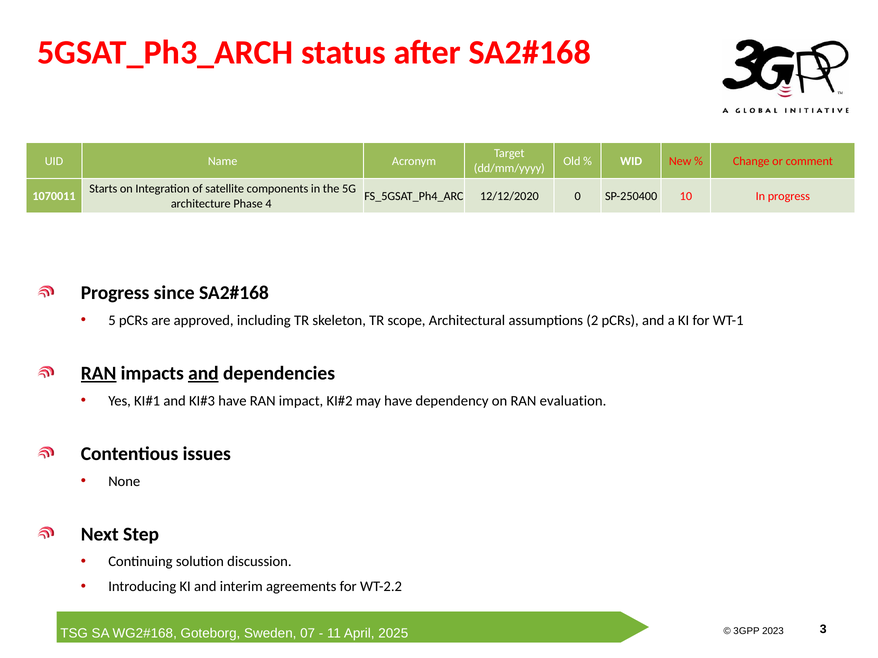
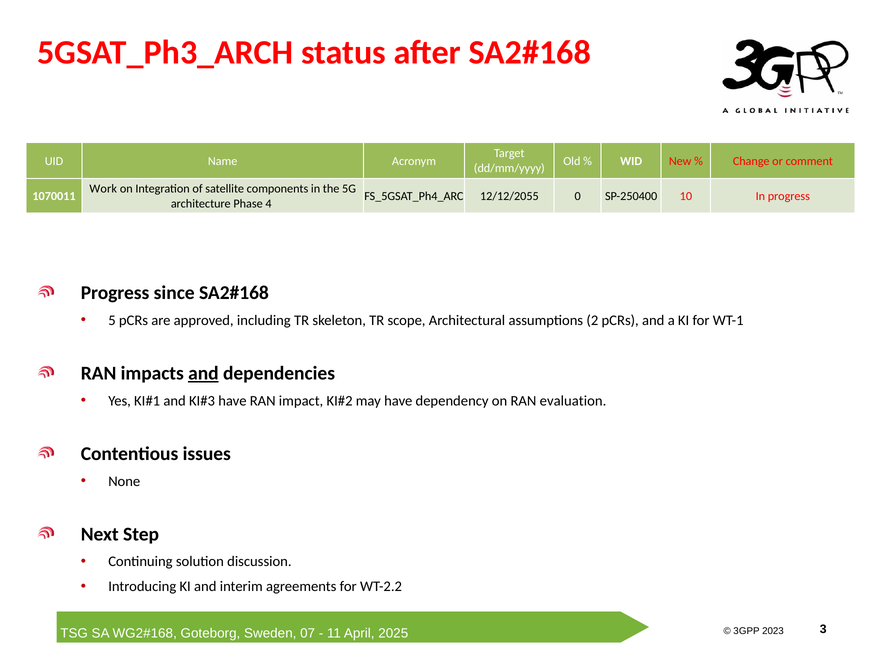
Starts: Starts -> Work
12/12/2020: 12/12/2020 -> 12/12/2055
RAN at (99, 374) underline: present -> none
